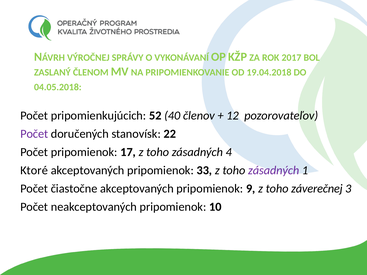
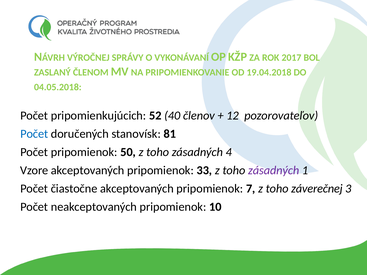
Počet at (34, 134) colour: purple -> blue
22: 22 -> 81
17: 17 -> 50
Ktoré: Ktoré -> Vzore
9: 9 -> 7
